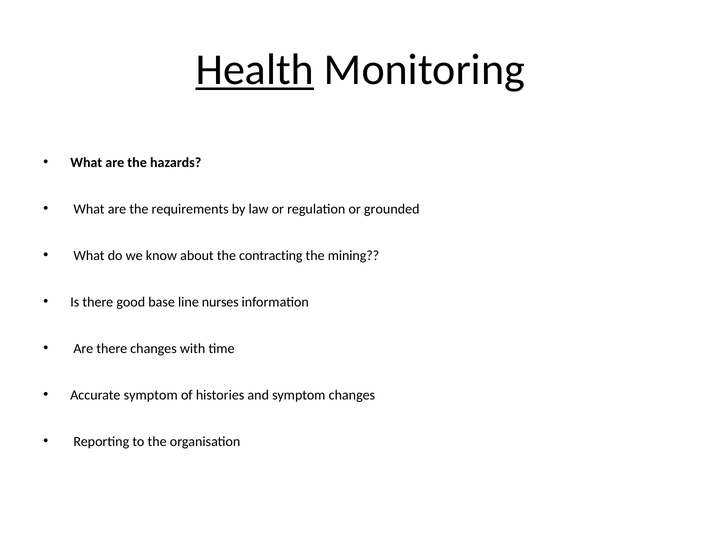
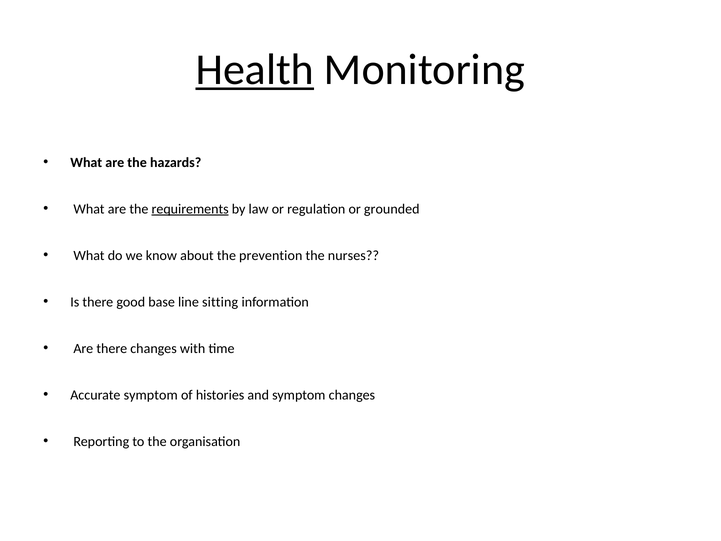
requirements underline: none -> present
contracting: contracting -> prevention
mining: mining -> nurses
nurses: nurses -> sitting
